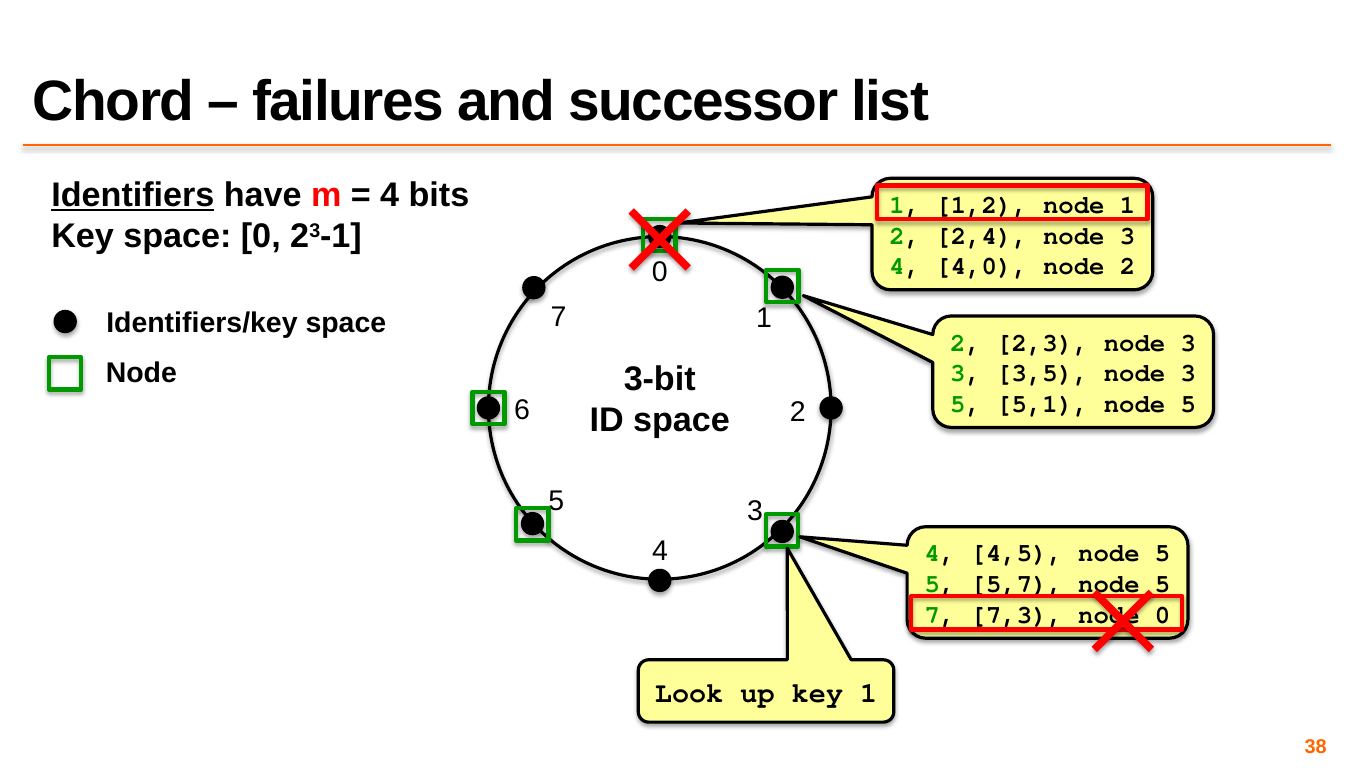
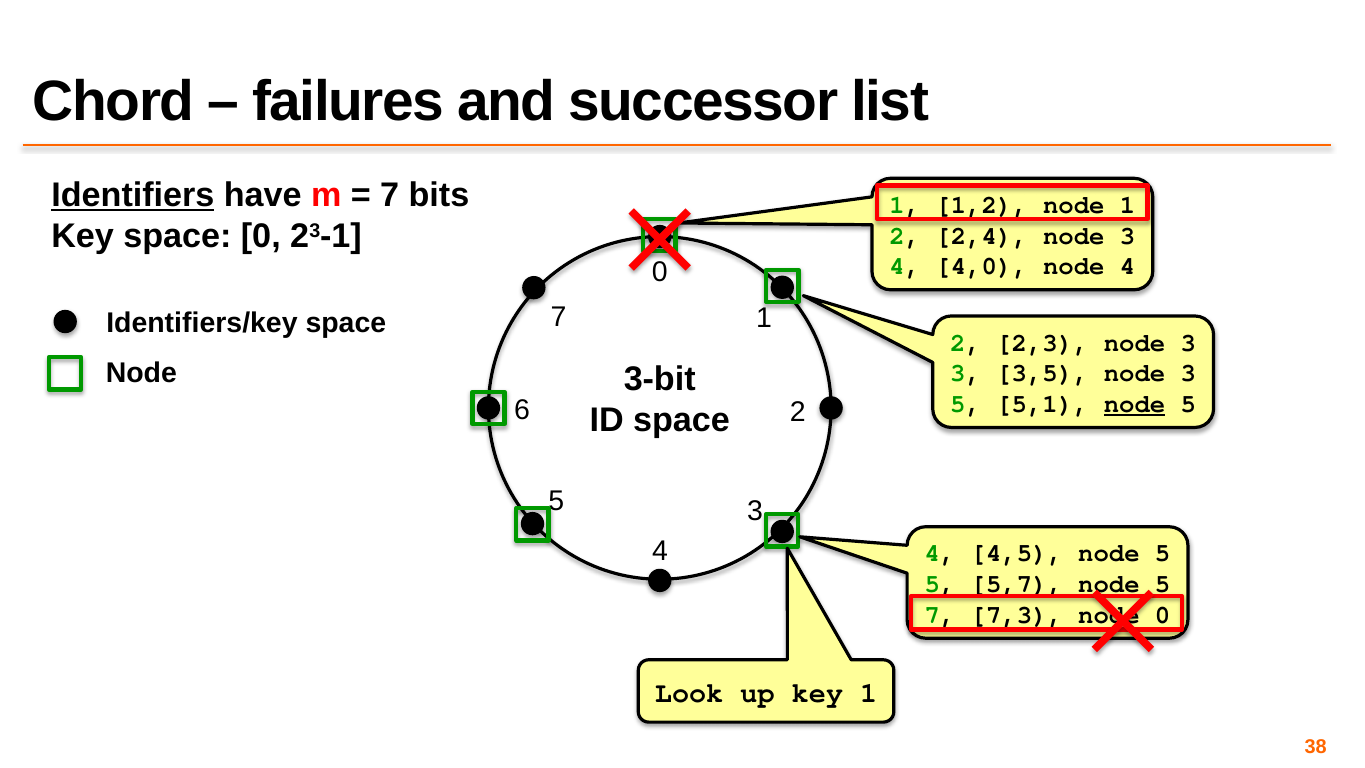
4 at (390, 195): 4 -> 7
4,0 node 2: 2 -> 4
node at (1135, 404) underline: none -> present
